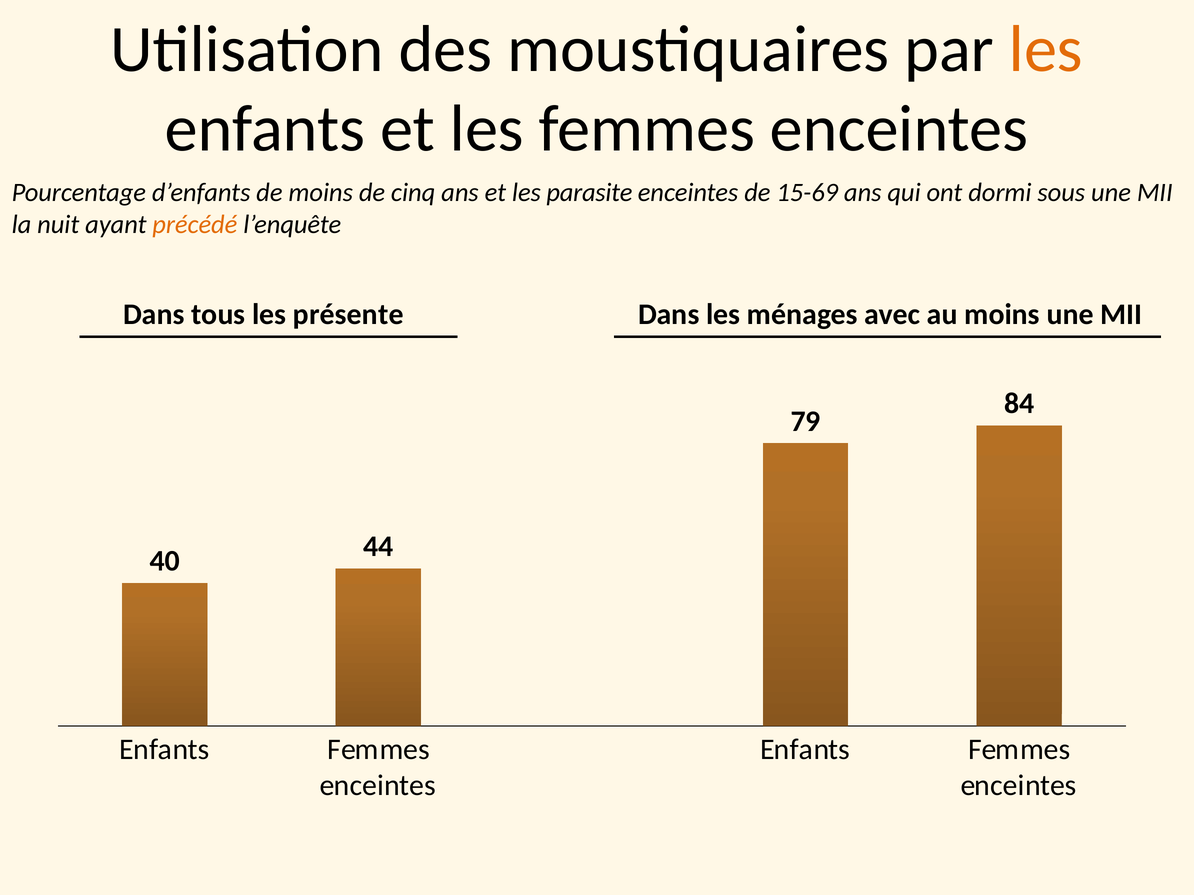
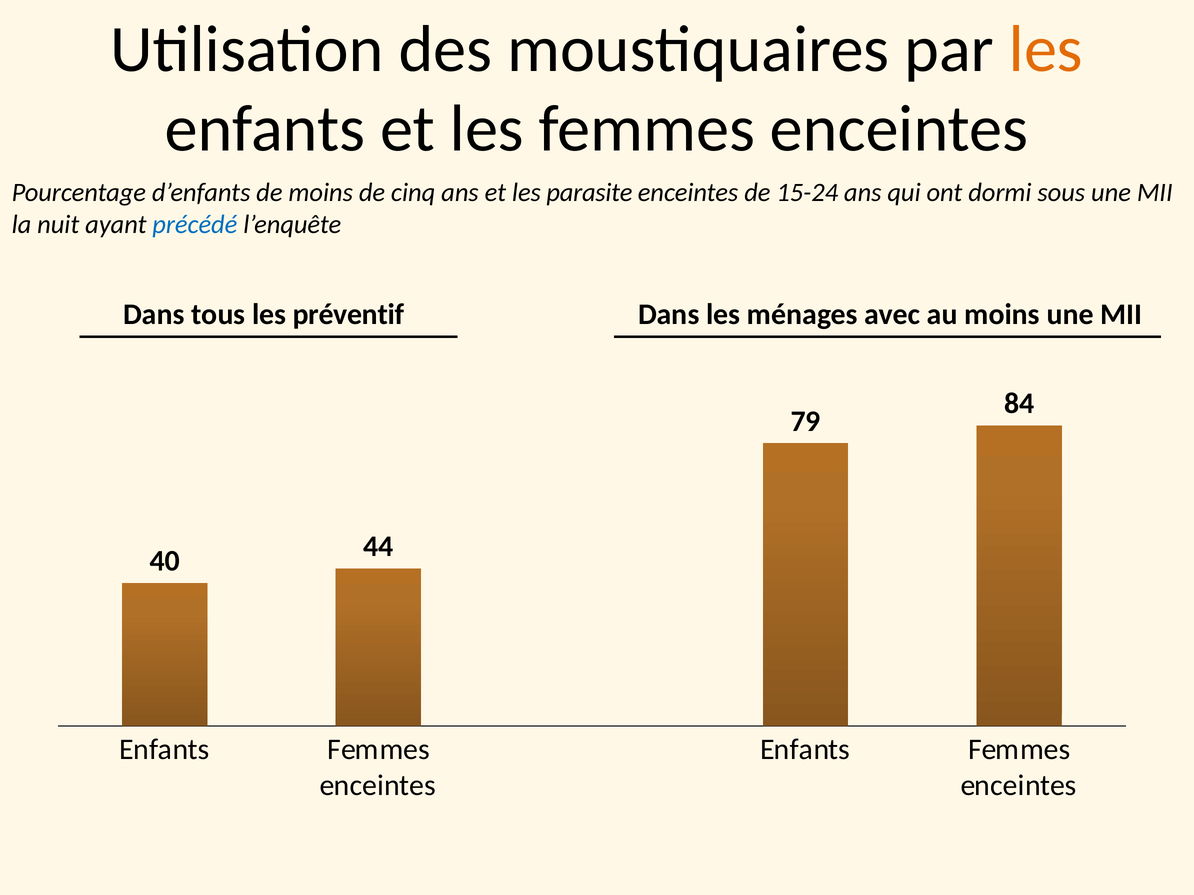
15-69: 15-69 -> 15-24
précédé colour: orange -> blue
présente: présente -> préventif
